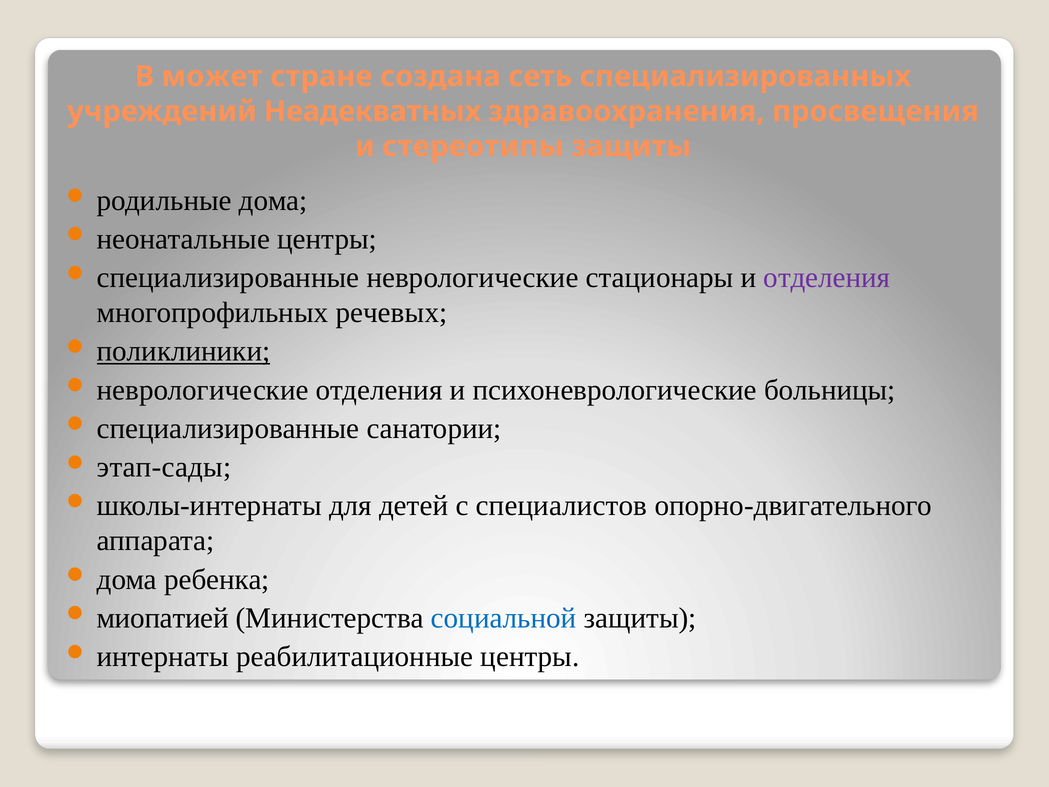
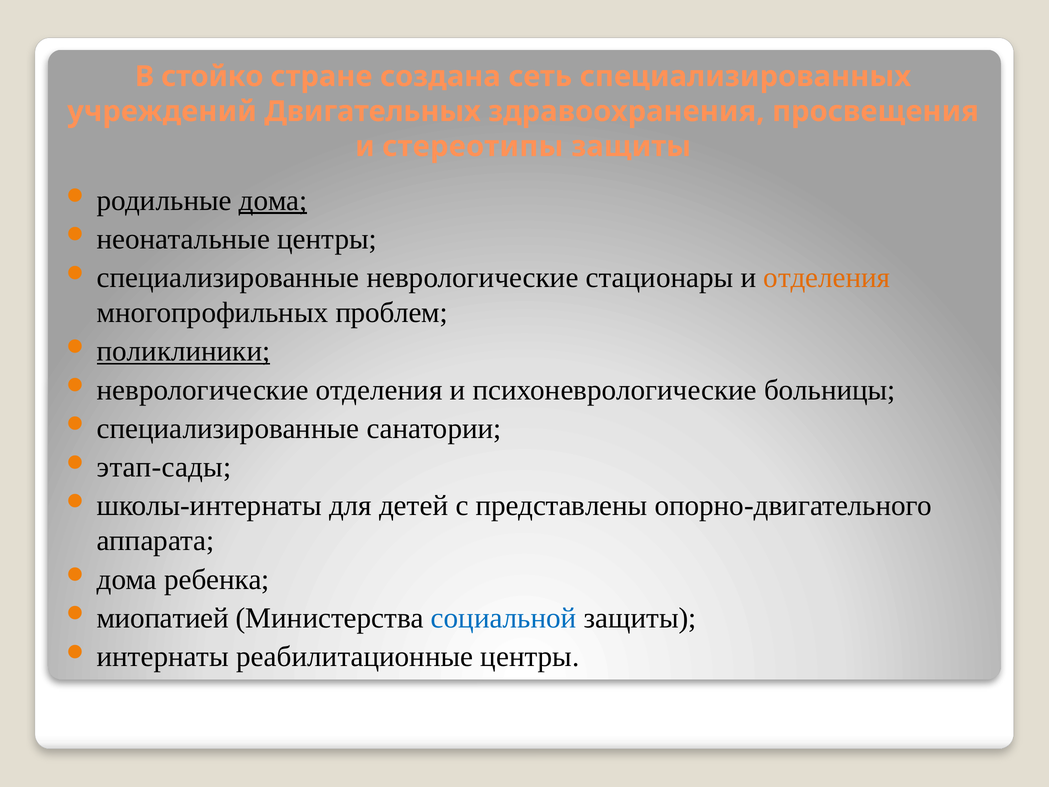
может: может -> стойко
Неадекватных: Неадекватных -> Двигательных
дома at (273, 200) underline: none -> present
отделения at (827, 278) colour: purple -> orange
речевых: речевых -> проблем
специалистов: специалистов -> представлены
